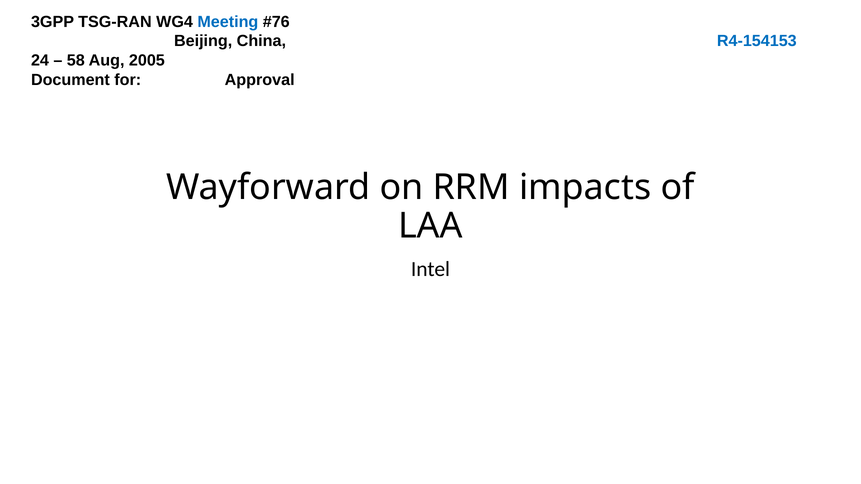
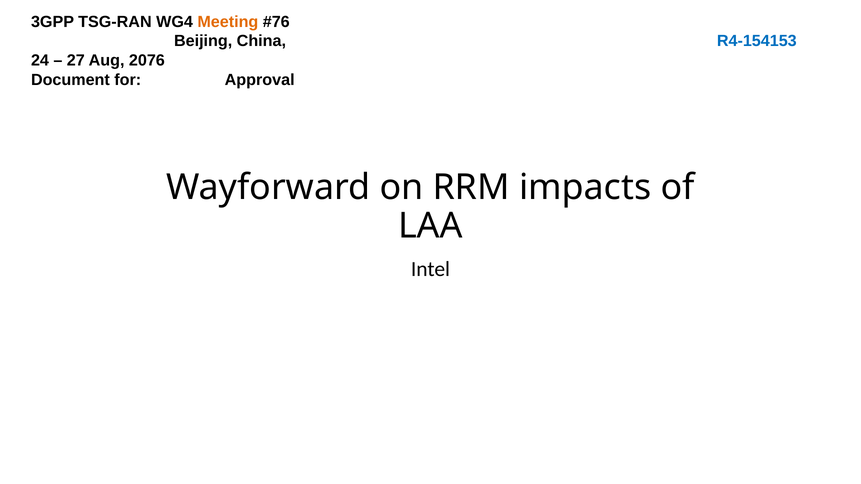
Meeting colour: blue -> orange
58: 58 -> 27
2005: 2005 -> 2076
